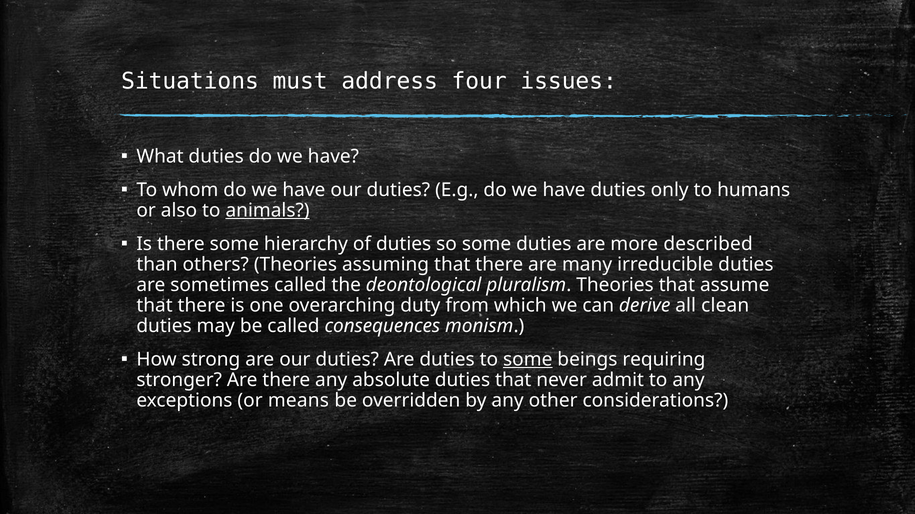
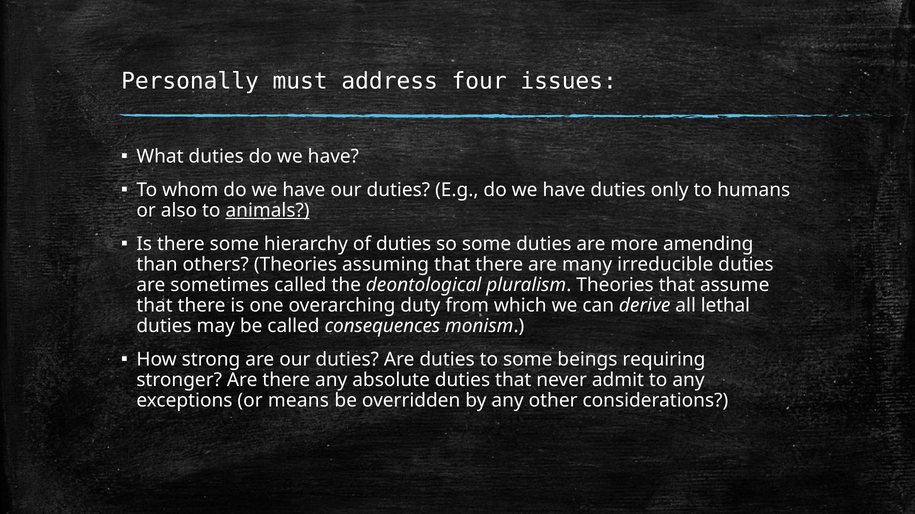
Situations: Situations -> Personally
described: described -> amending
clean: clean -> lethal
some at (528, 360) underline: present -> none
